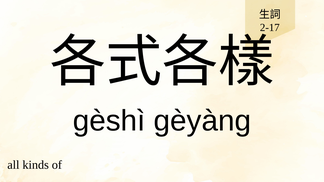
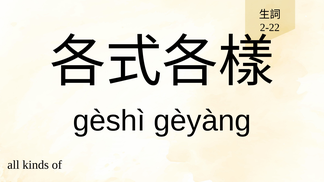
2-17: 2-17 -> 2-22
